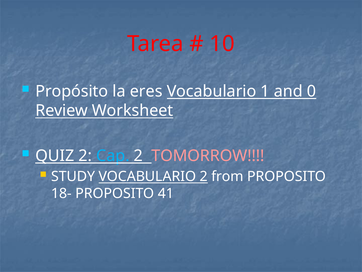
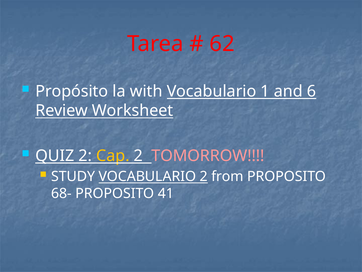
10: 10 -> 62
eres: eres -> with
0: 0 -> 6
Cap colour: light blue -> yellow
18-: 18- -> 68-
